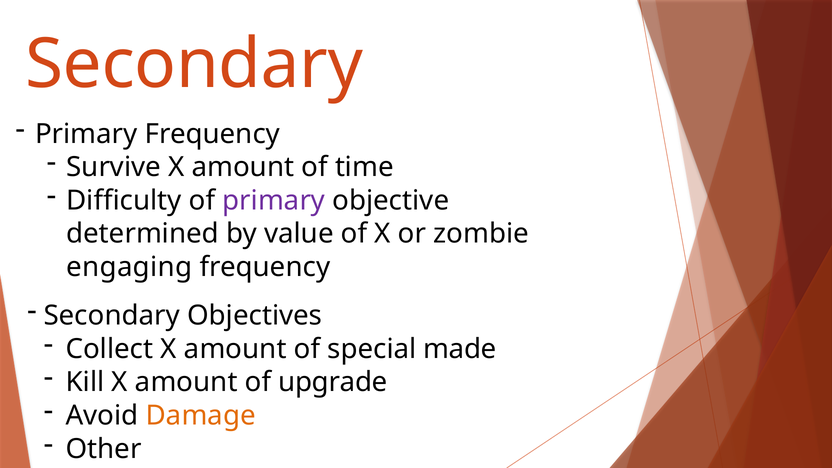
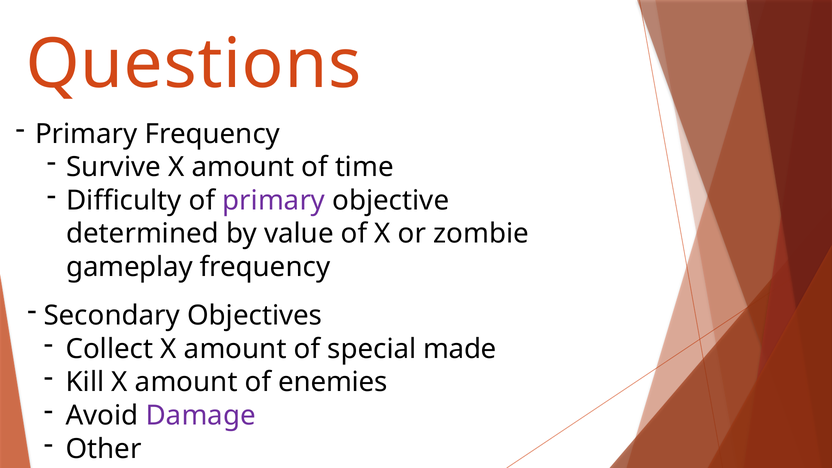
Secondary at (194, 64): Secondary -> Questions
engaging: engaging -> gameplay
upgrade: upgrade -> enemies
Damage colour: orange -> purple
